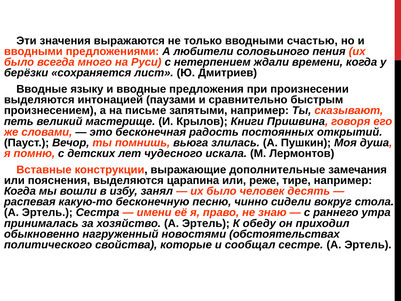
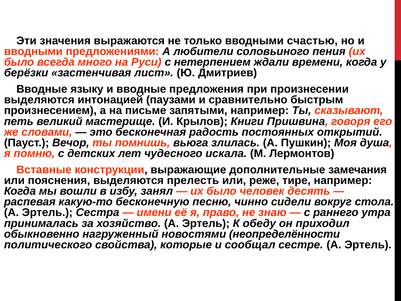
сохраняется: сохраняется -> застенчивая
царапина: царапина -> прелесть
обстоятельствах: обстоятельствах -> неопределённости
